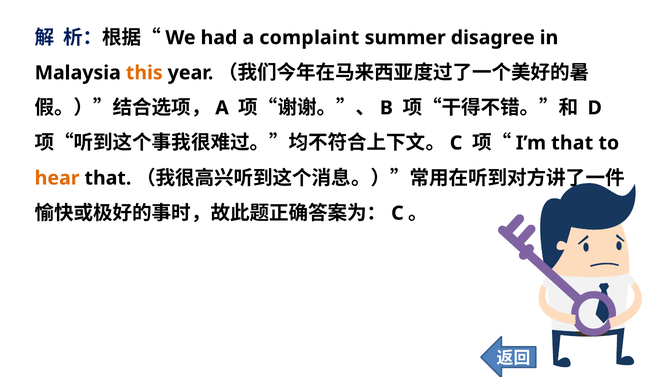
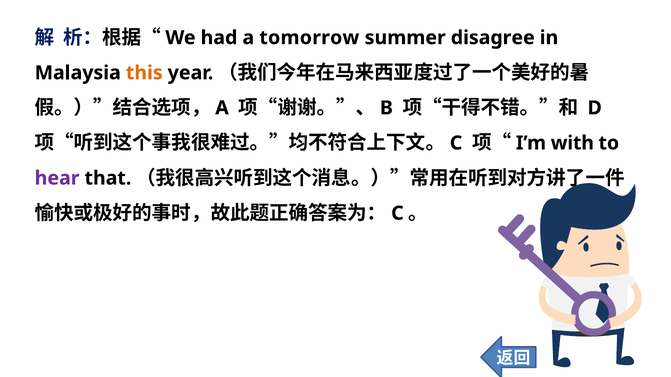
complaint: complaint -> tomorrow
that at (572, 143): that -> with
hear colour: orange -> purple
